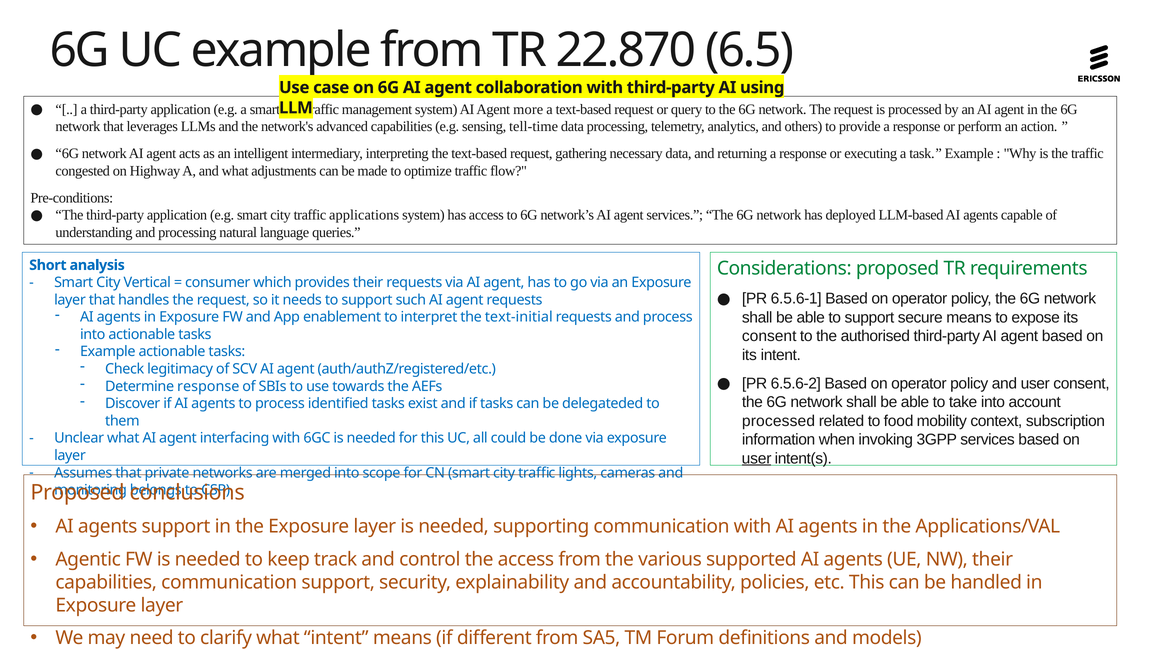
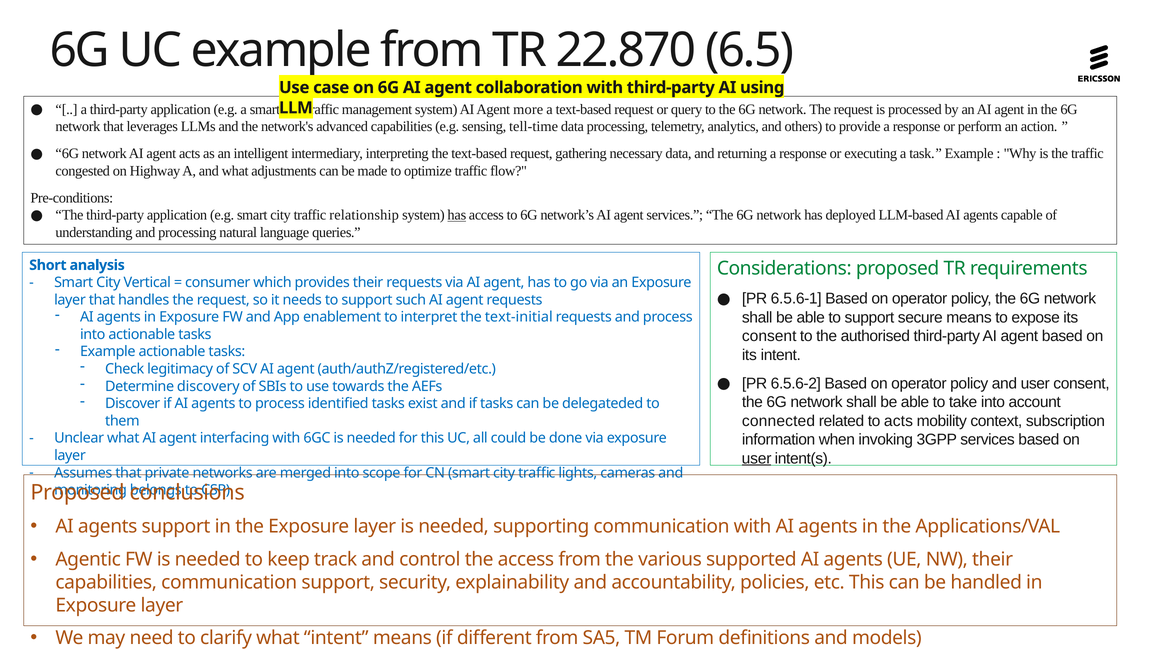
applications: applications -> relationship
has at (457, 215) underline: none -> present
Determine response: response -> discovery
processed at (779, 421): processed -> connected
to food: food -> acts
